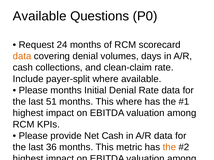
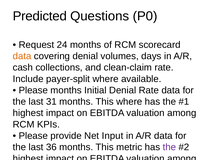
Available at (40, 16): Available -> Predicted
51: 51 -> 31
Net Cash: Cash -> Input
the at (169, 148) colour: orange -> purple
